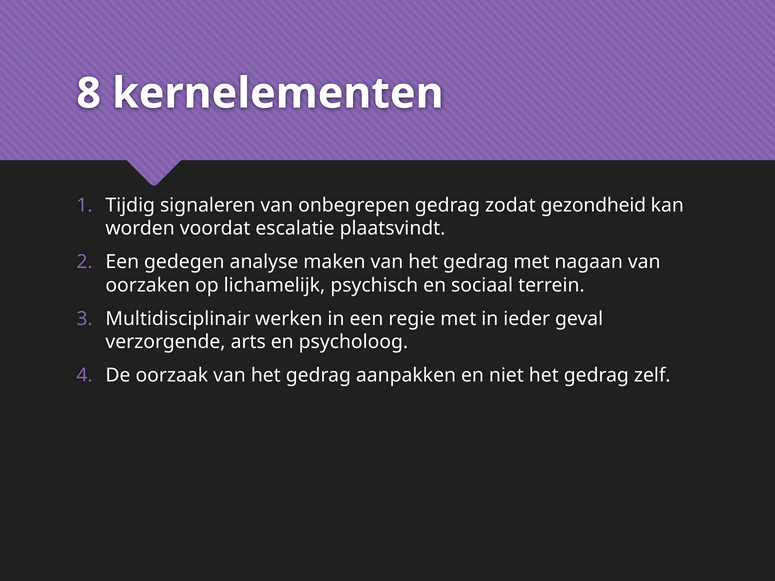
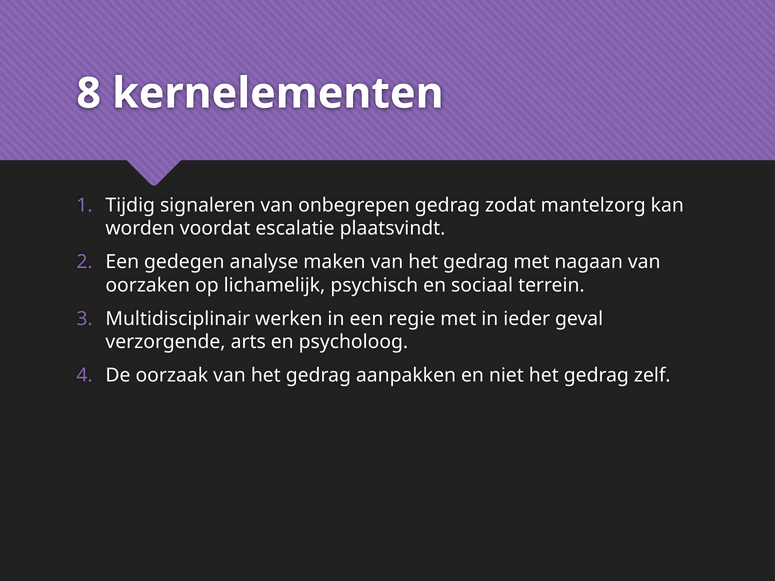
gezondheid: gezondheid -> mantelzorg
